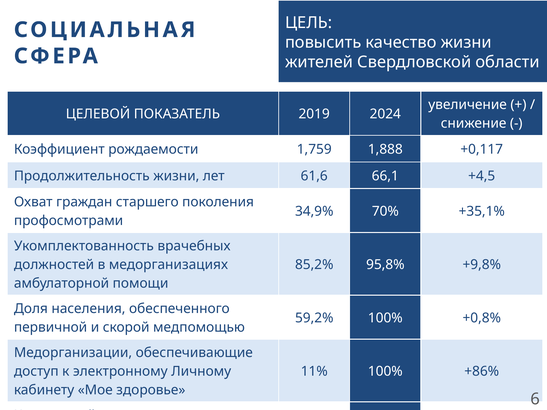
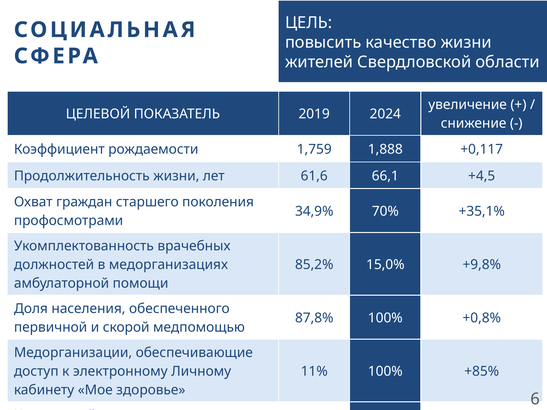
95,8%: 95,8% -> 15,0%
59,2%: 59,2% -> 87,8%
+86%: +86% -> +85%
